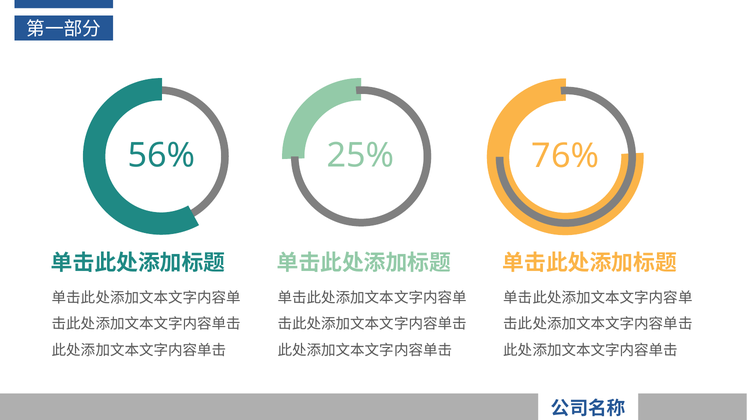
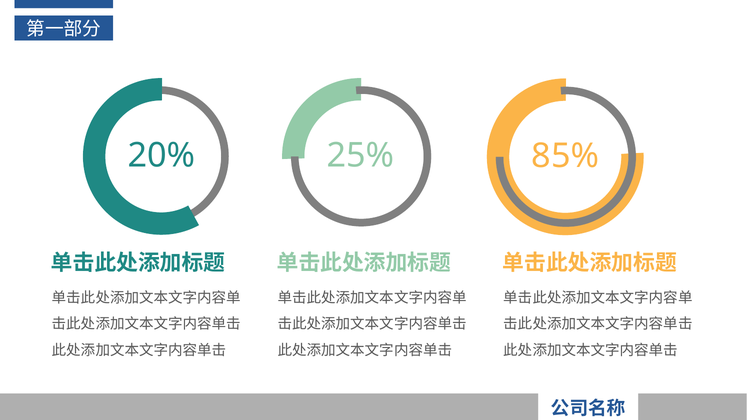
56%: 56% -> 20%
76%: 76% -> 85%
